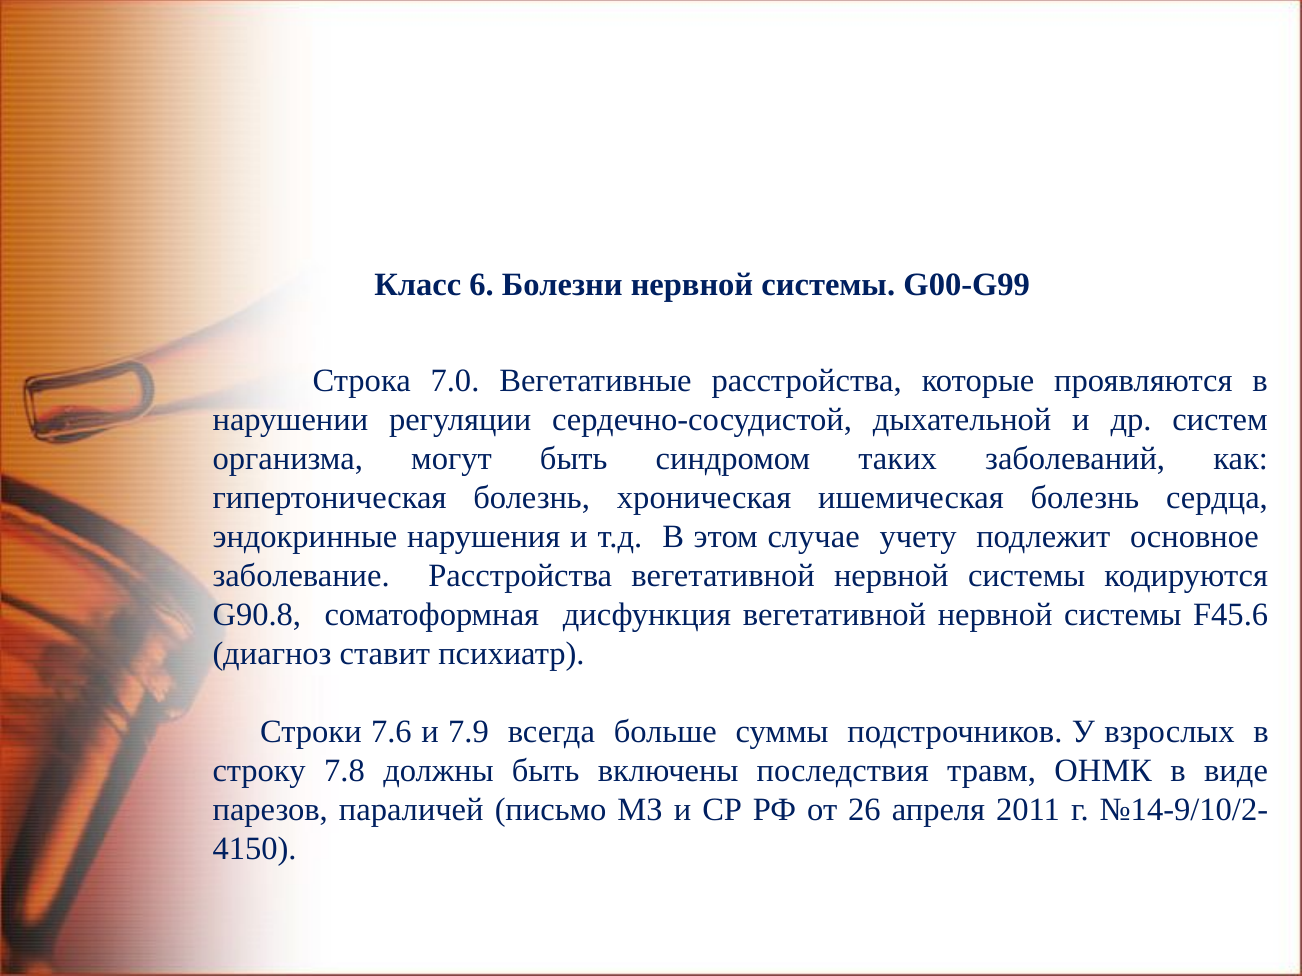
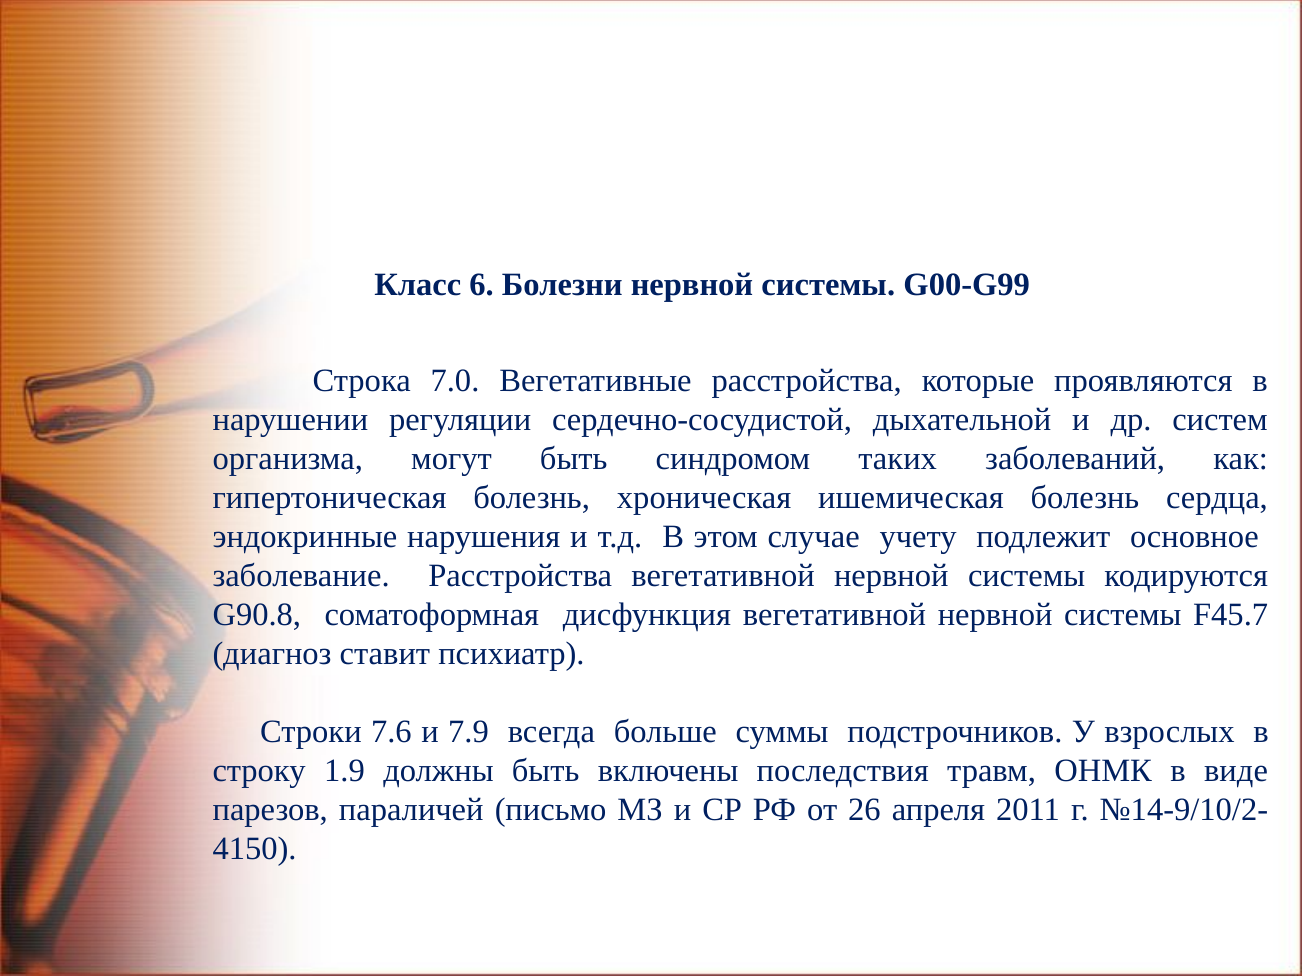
F45.6: F45.6 -> F45.7
7.8: 7.8 -> 1.9
